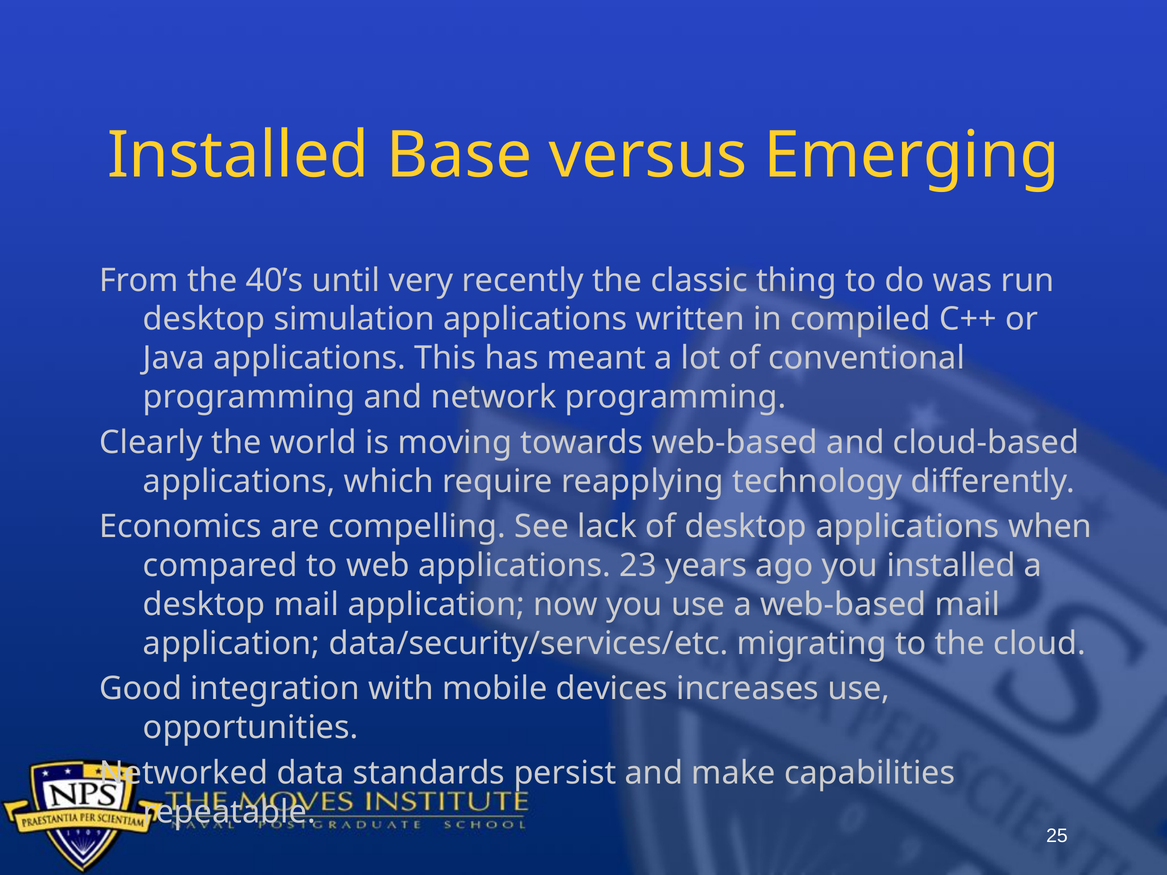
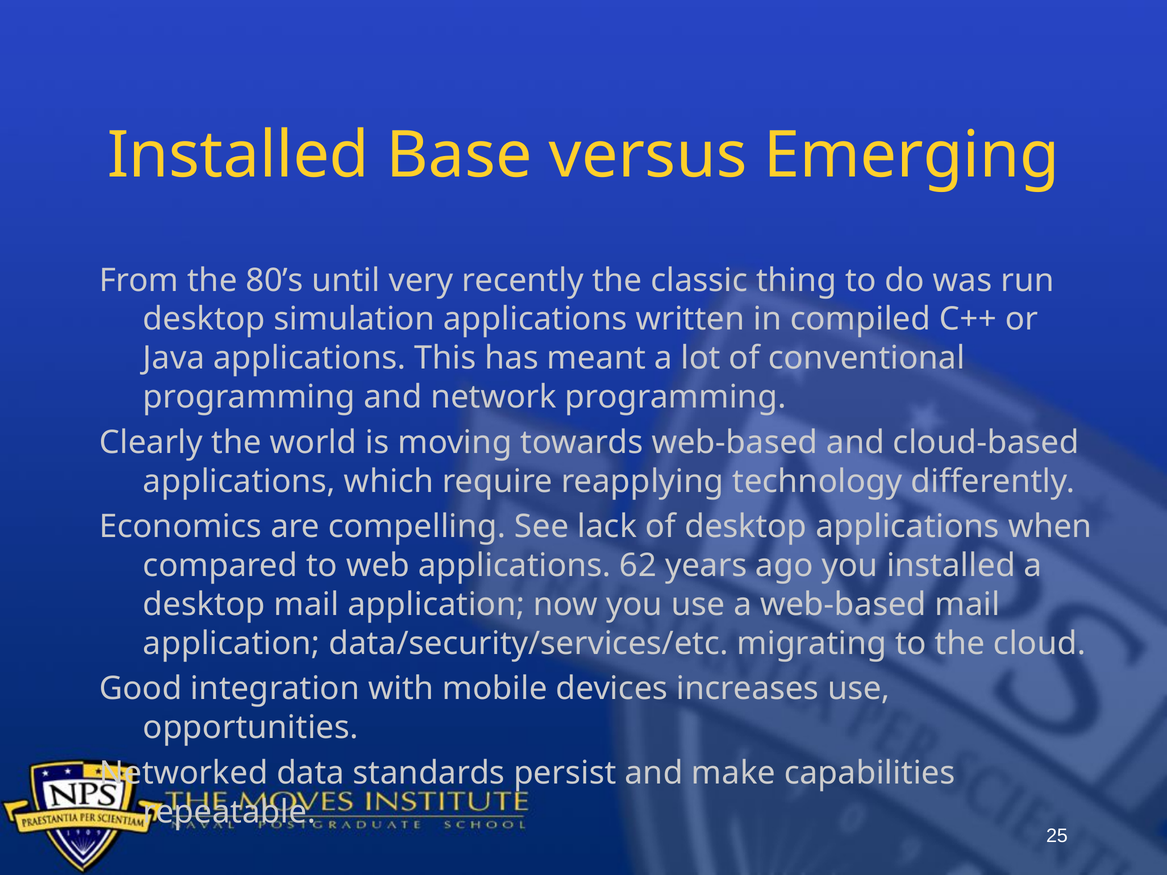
40’s: 40’s -> 80’s
23: 23 -> 62
